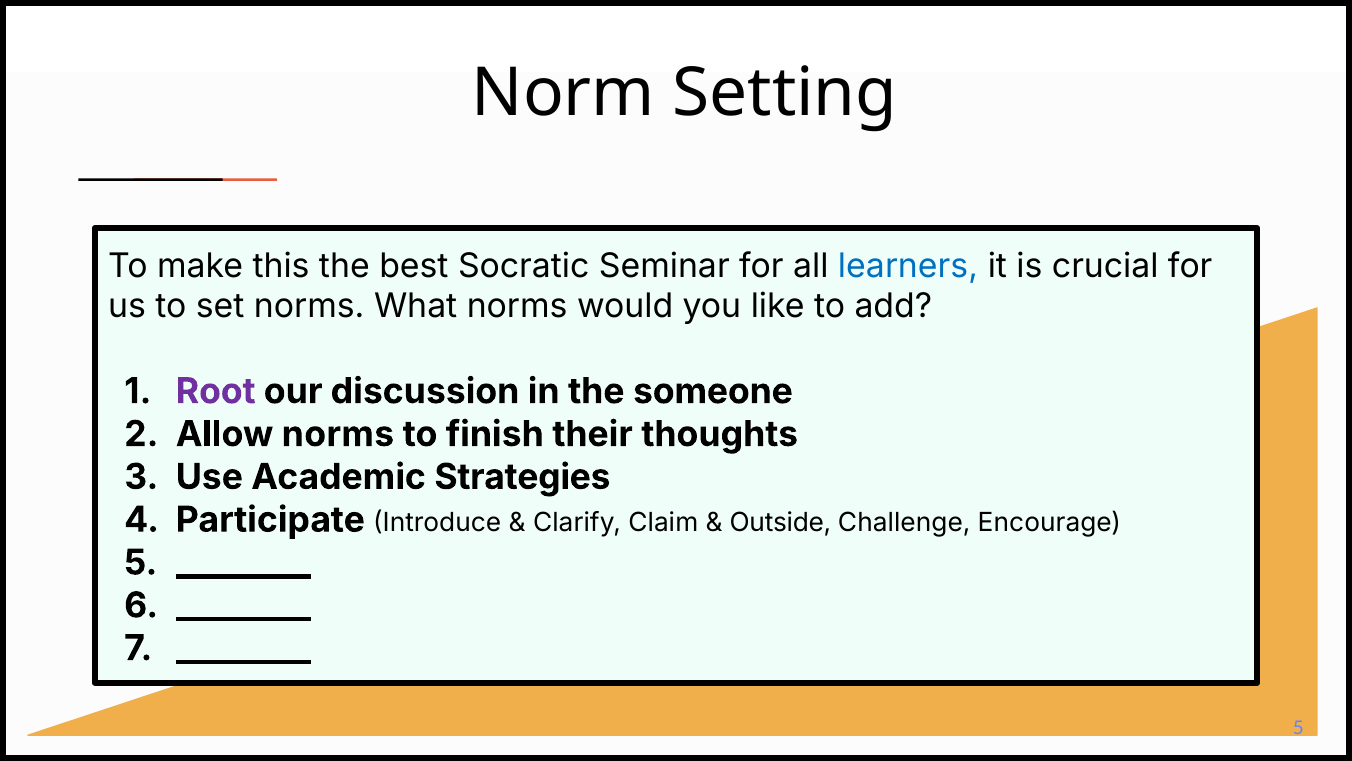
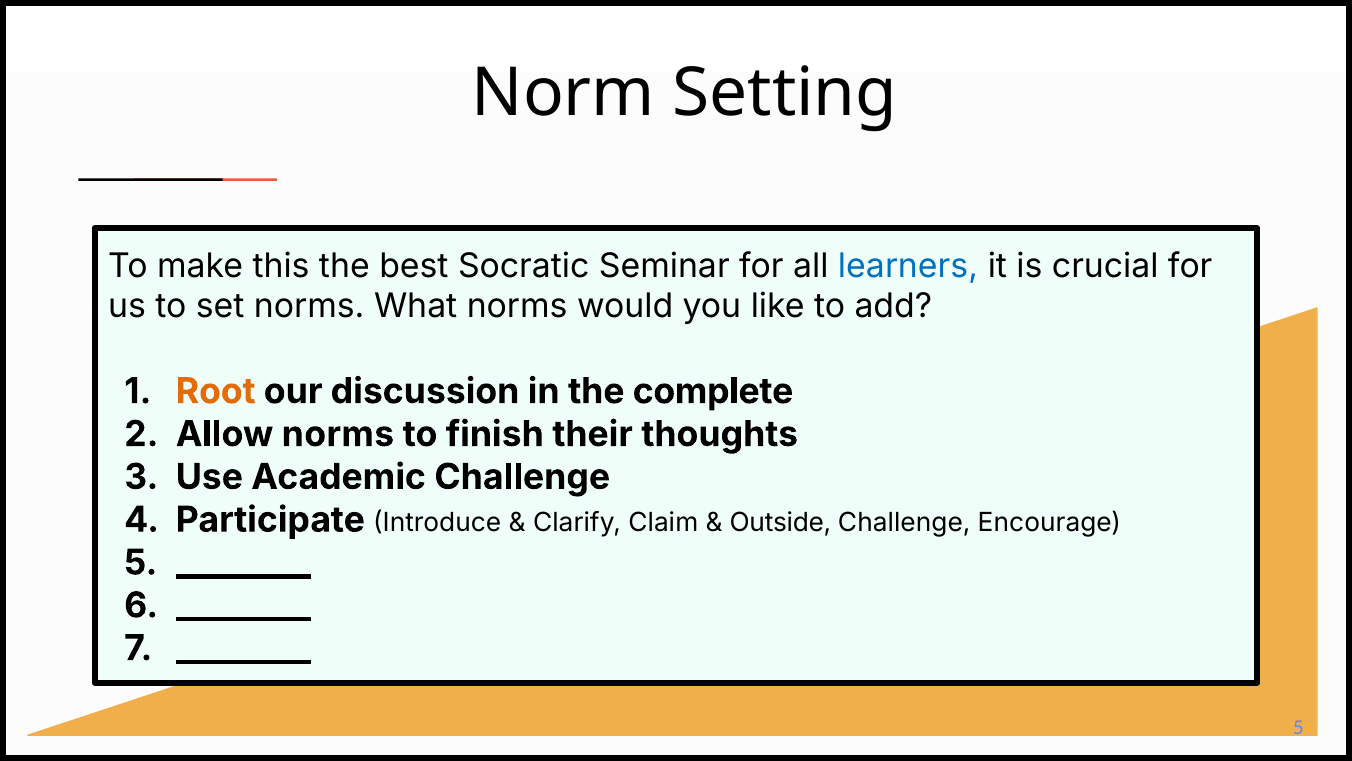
Root colour: purple -> orange
someone: someone -> complete
Academic Strategies: Strategies -> Challenge
